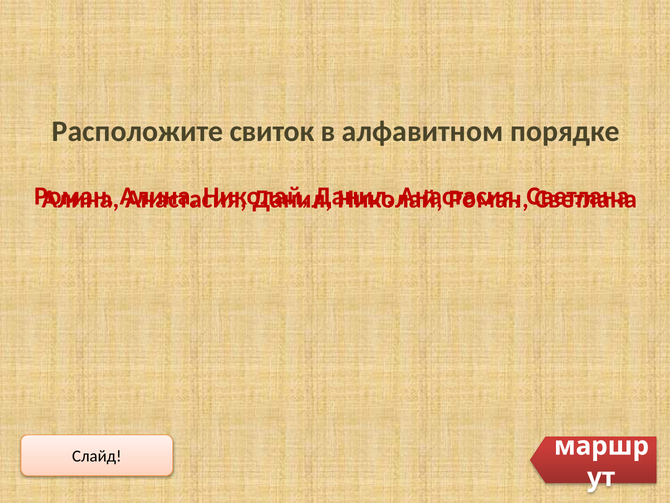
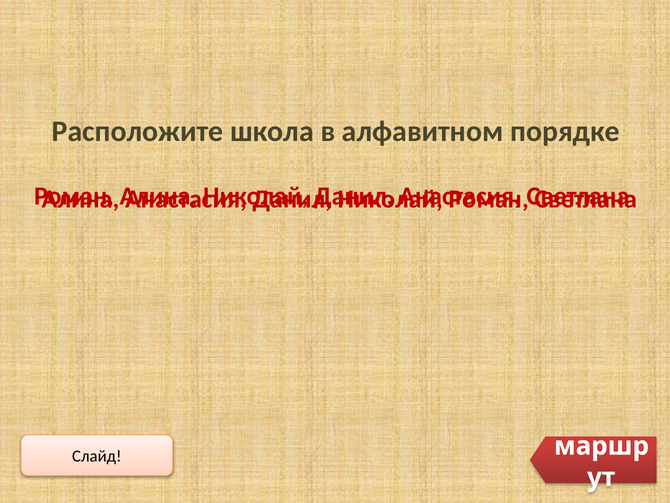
свиток: свиток -> школа
